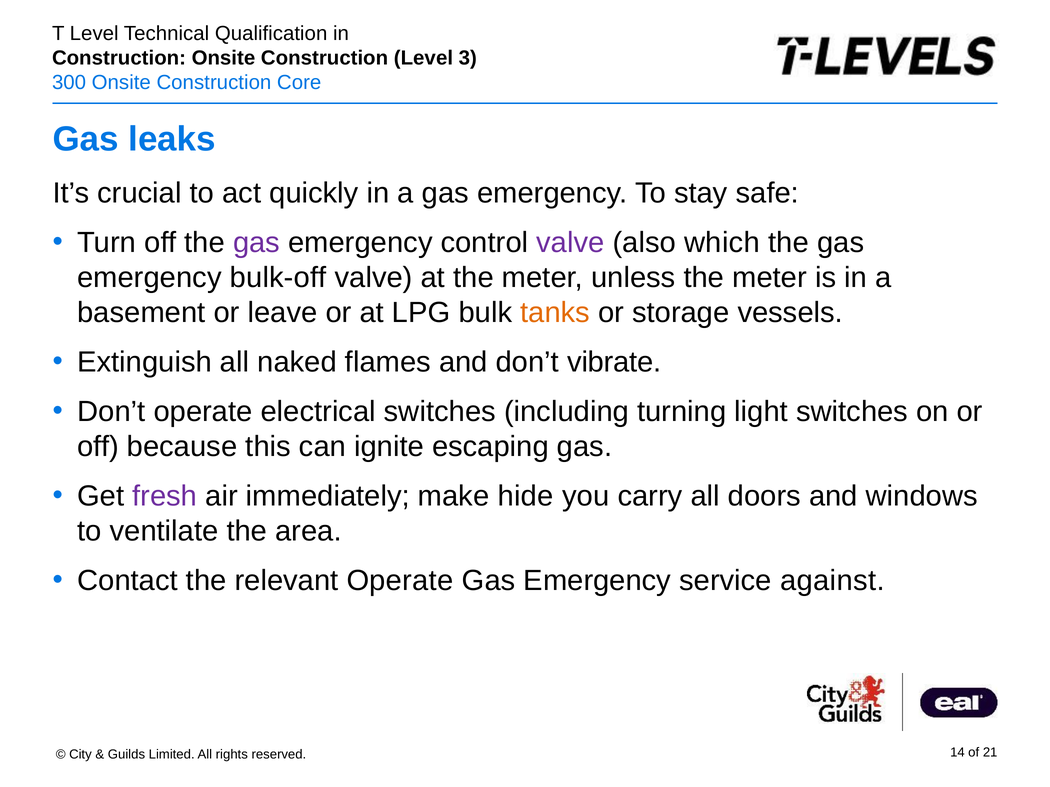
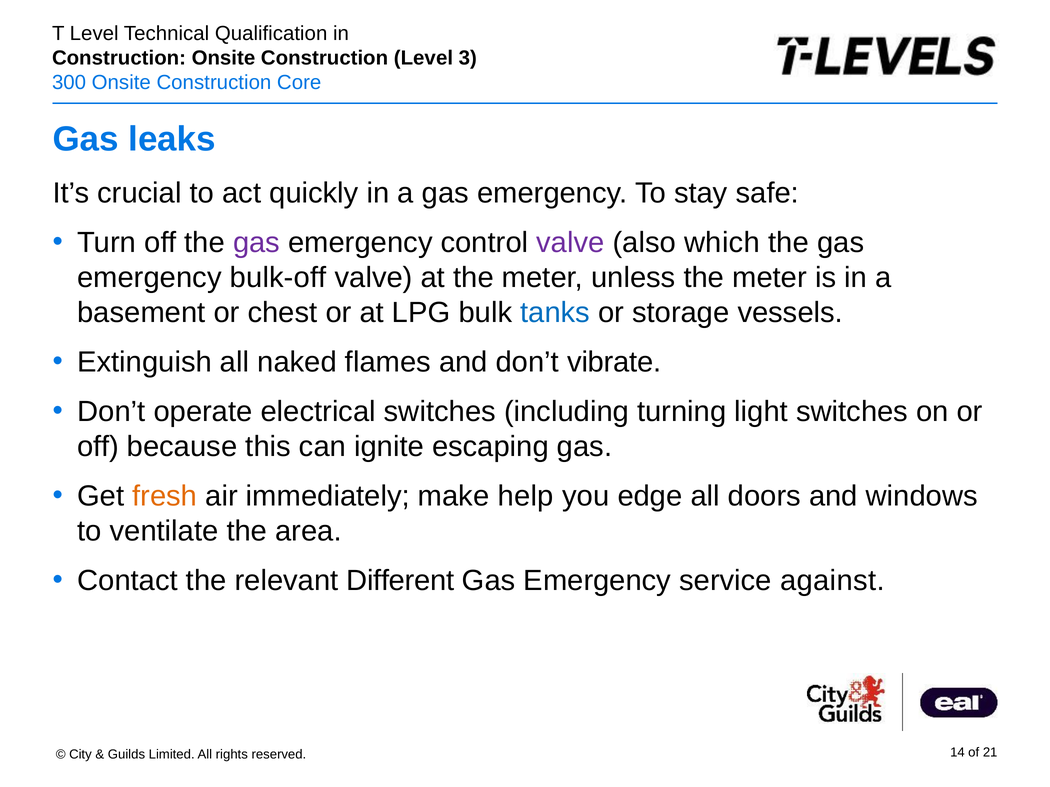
leave: leave -> chest
tanks colour: orange -> blue
fresh colour: purple -> orange
hide: hide -> help
carry: carry -> edge
relevant Operate: Operate -> Different
